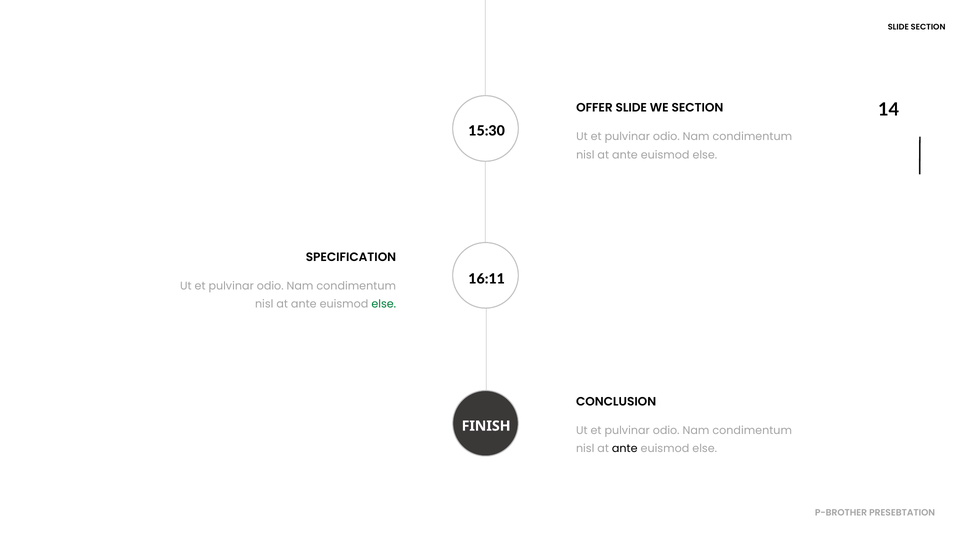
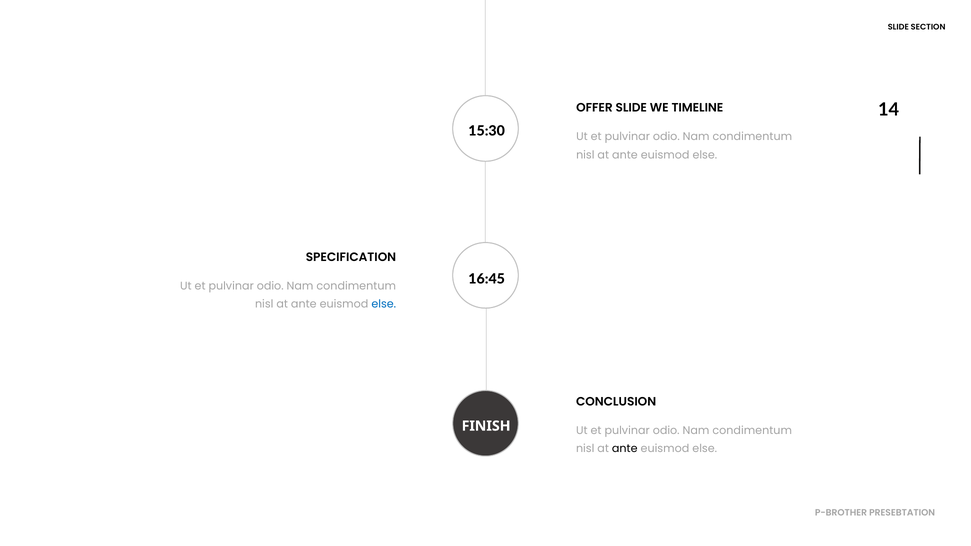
WE SECTION: SECTION -> TIMELINE
16:11: 16:11 -> 16:45
else at (384, 304) colour: green -> blue
